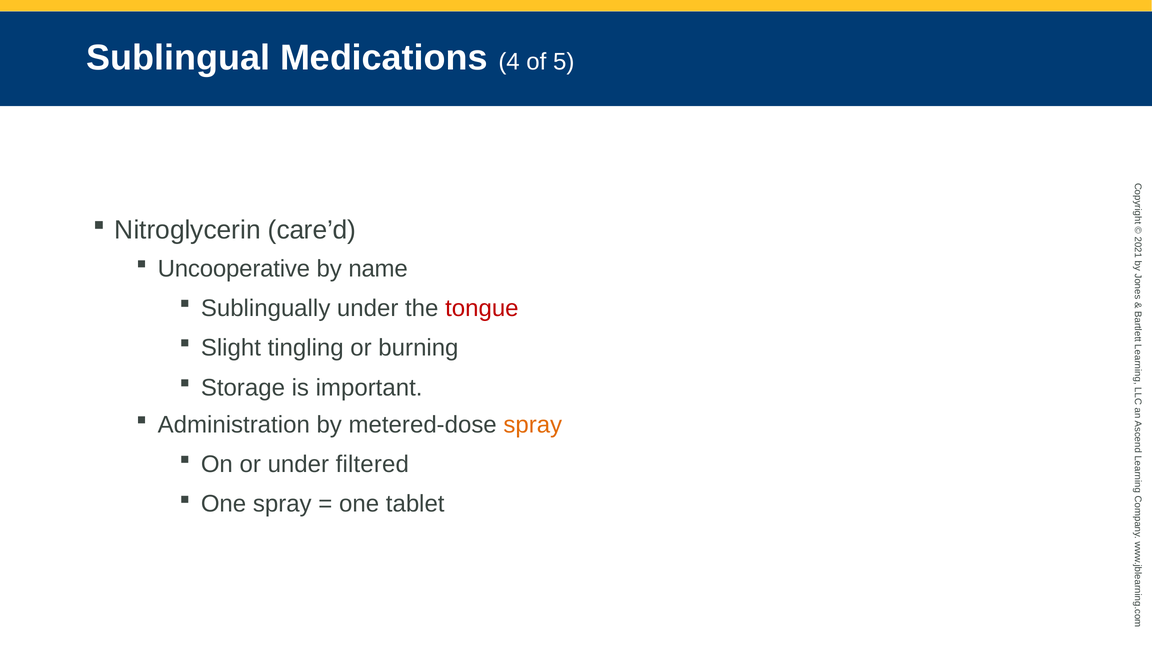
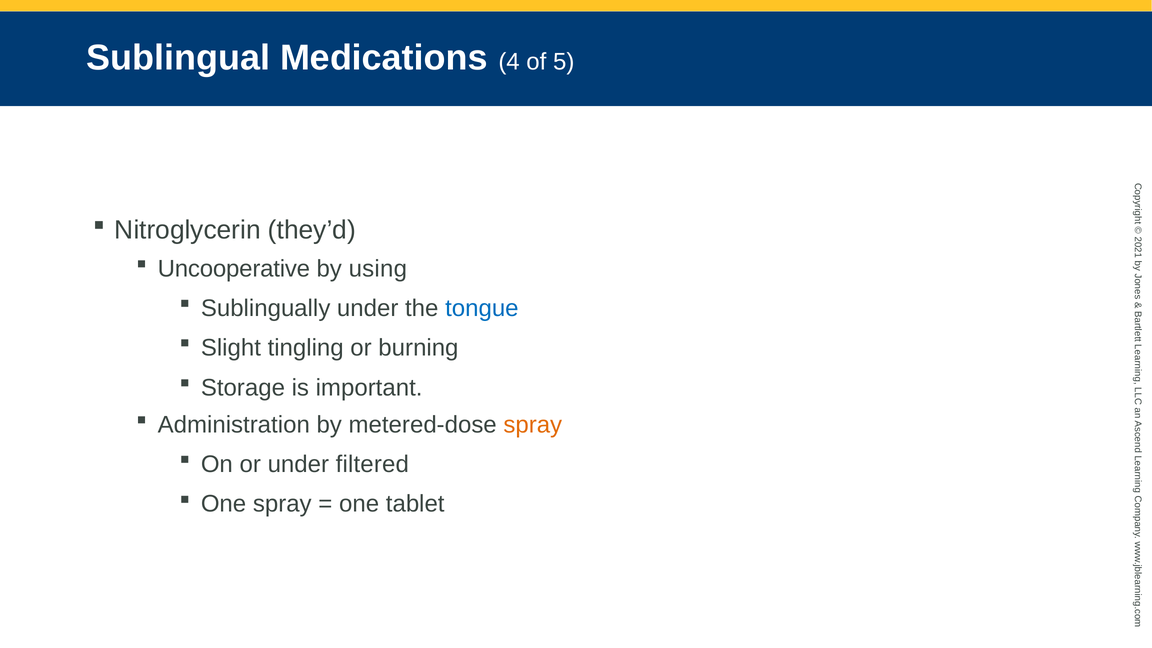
care’d: care’d -> they’d
name: name -> using
tongue colour: red -> blue
